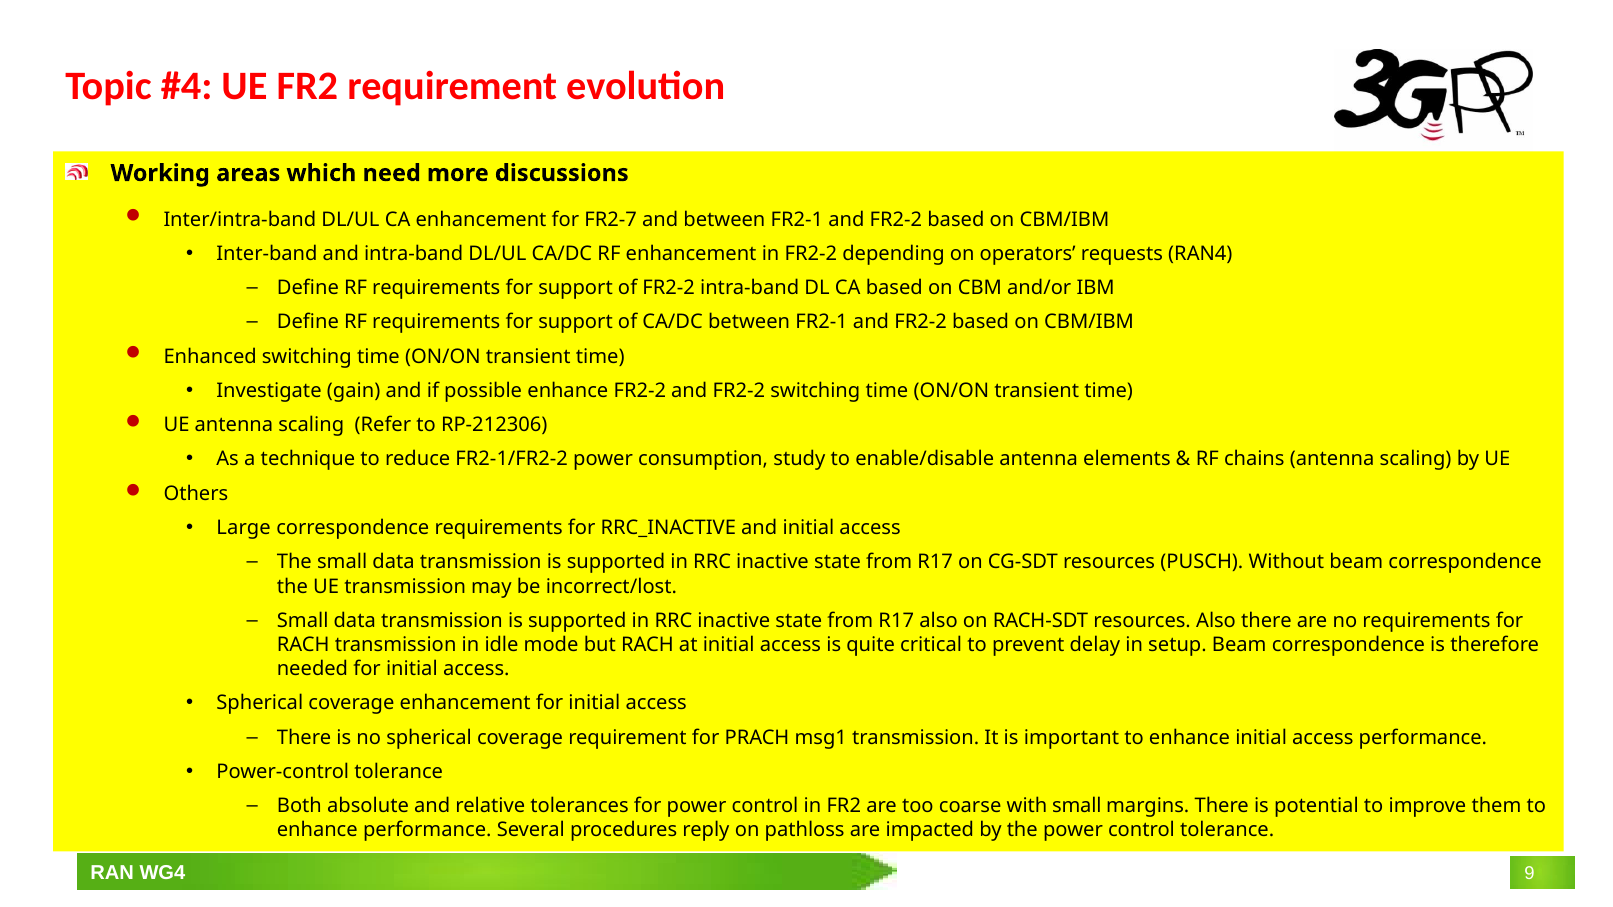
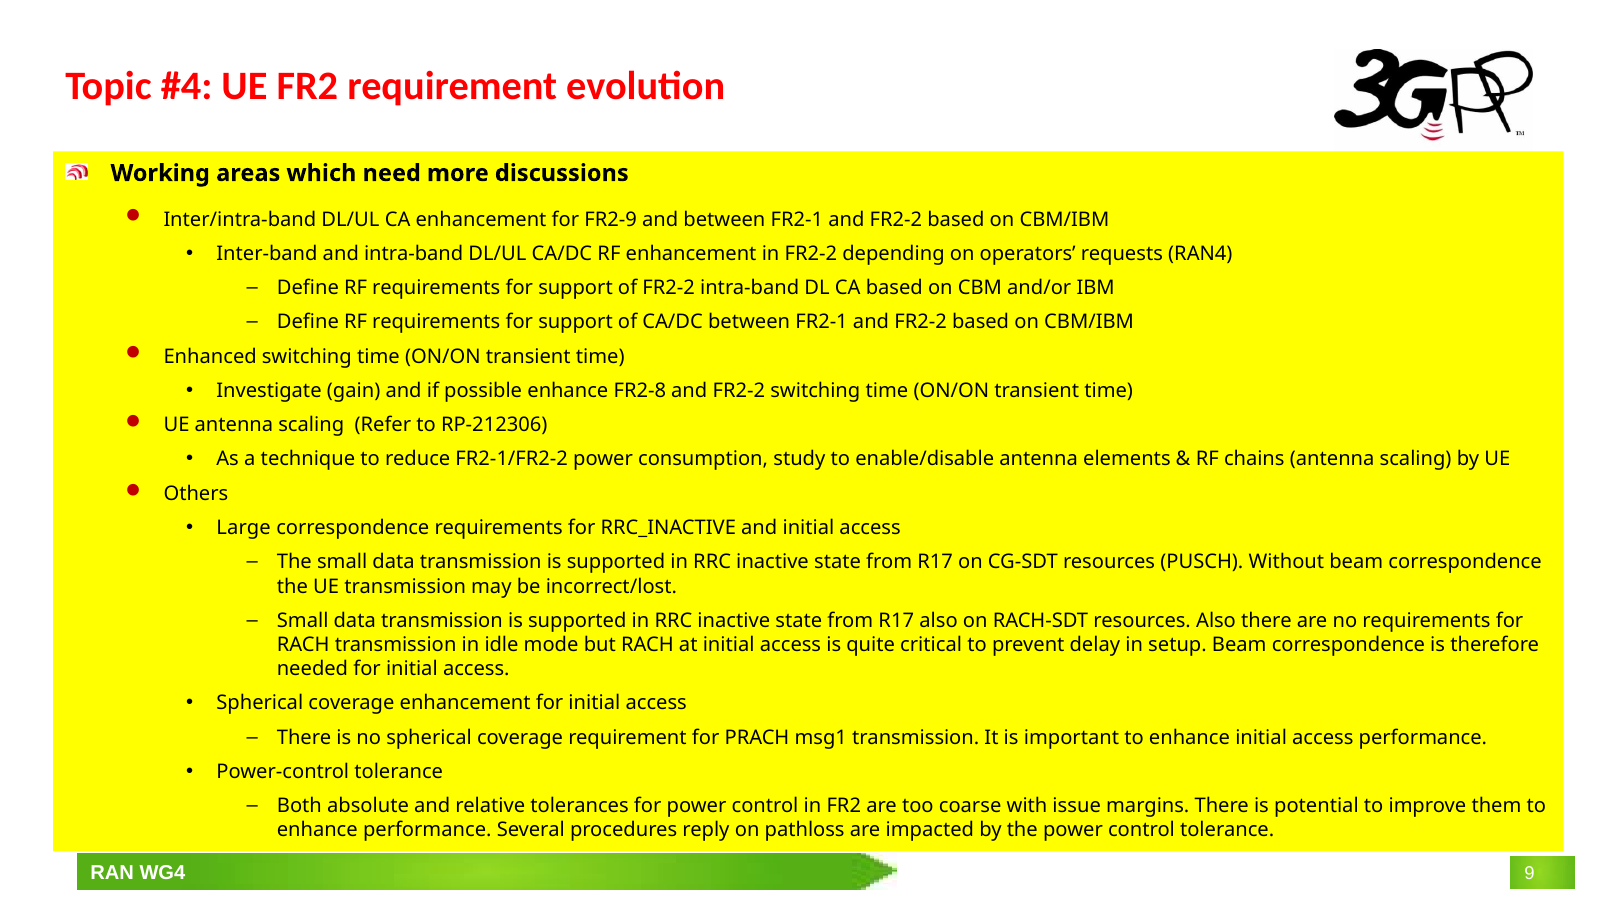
FR2-7: FR2-7 -> FR2-9
enhance FR2-2: FR2-2 -> FR2-8
with small: small -> issue
